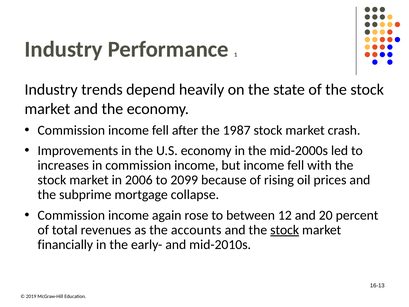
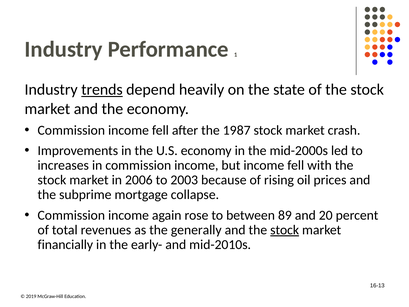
trends underline: none -> present
2099: 2099 -> 2003
12: 12 -> 89
accounts: accounts -> generally
